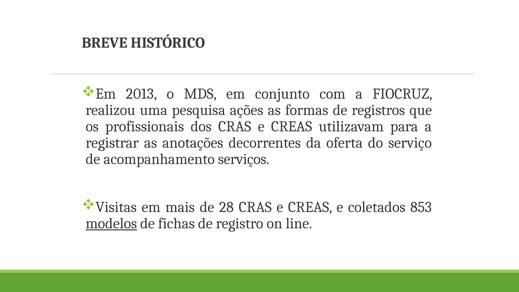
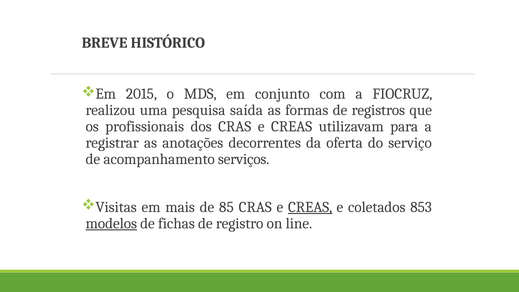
2013: 2013 -> 2015
ações: ações -> saída
28: 28 -> 85
CREAS at (310, 207) underline: none -> present
